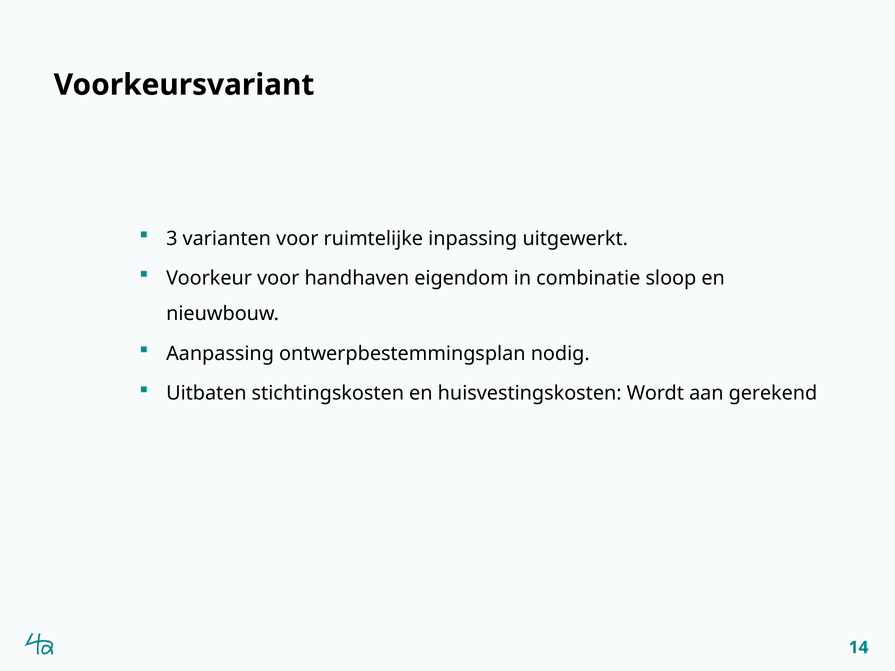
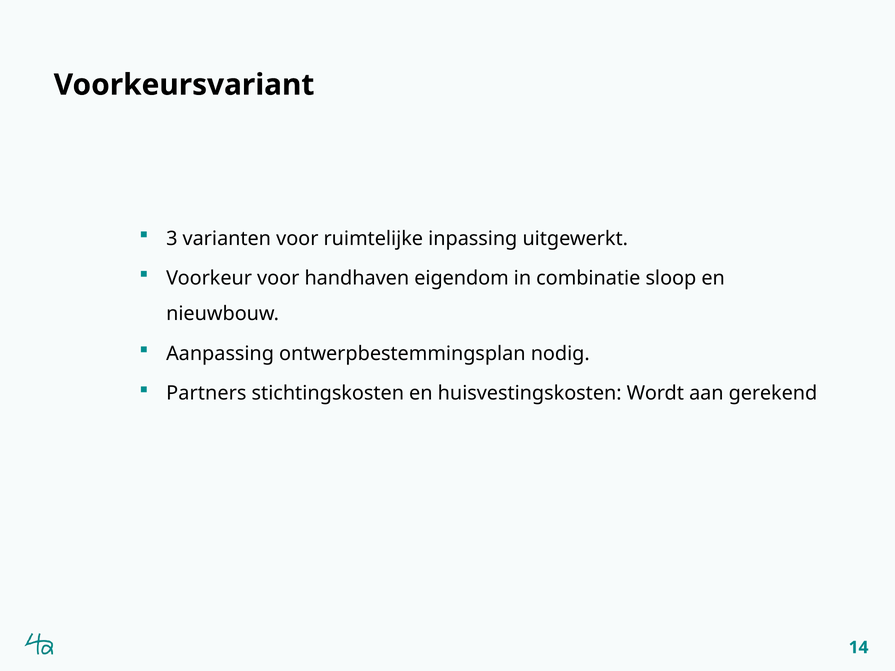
Uitbaten: Uitbaten -> Partners
